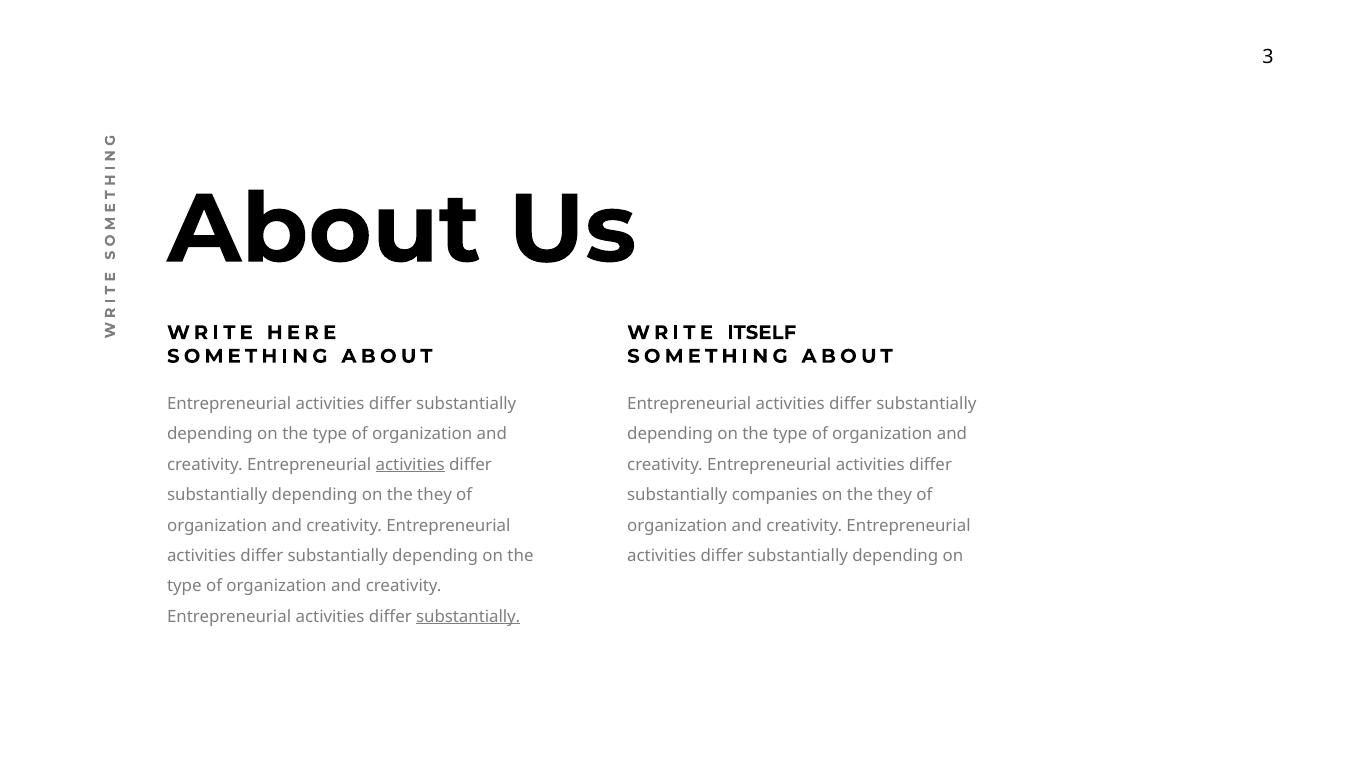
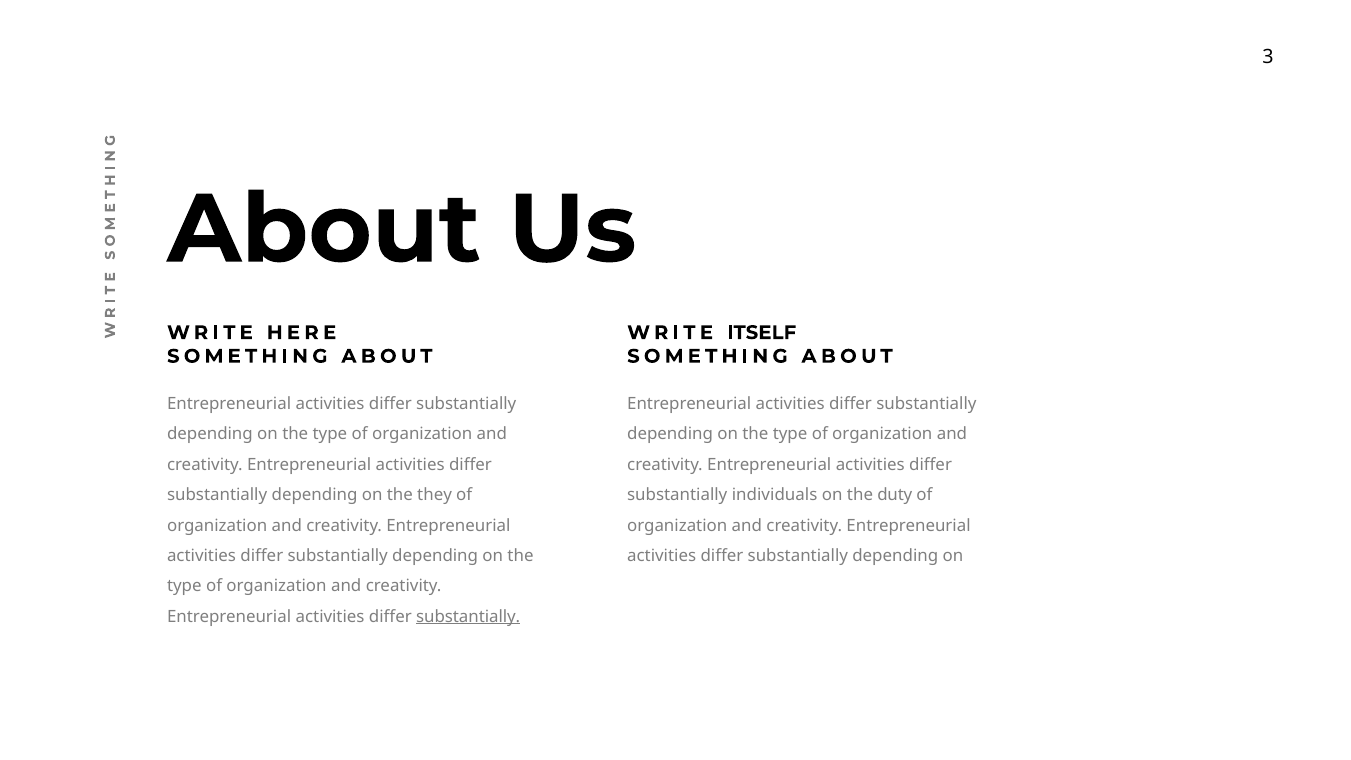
activities at (410, 465) underline: present -> none
companies: companies -> individuals
they at (895, 495): they -> duty
